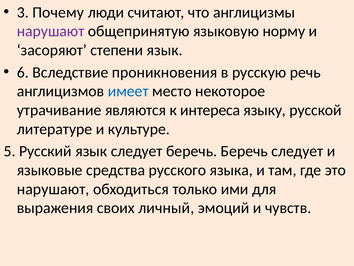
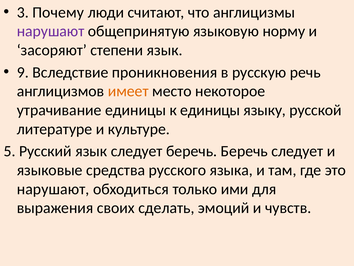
6: 6 -> 9
имеет colour: blue -> orange
утрачивание являются: являются -> единицы
к интереса: интереса -> единицы
личный: личный -> сделать
